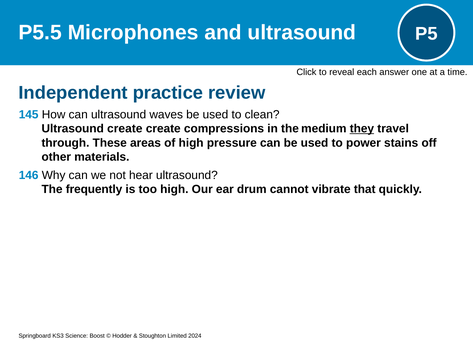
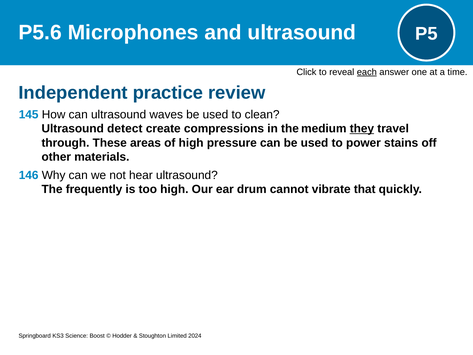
P5.5: P5.5 -> P5.6
each underline: none -> present
Ultrasound create: create -> detect
